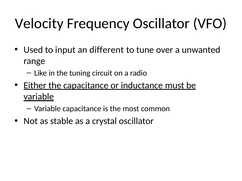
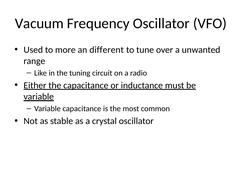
Velocity: Velocity -> Vacuum
input: input -> more
